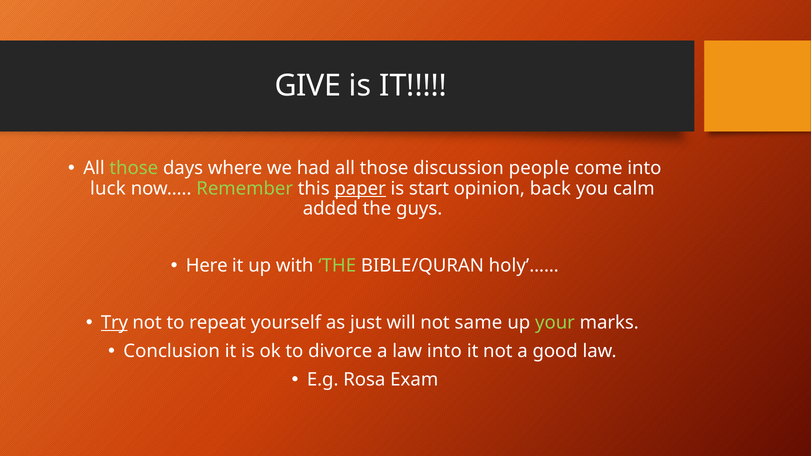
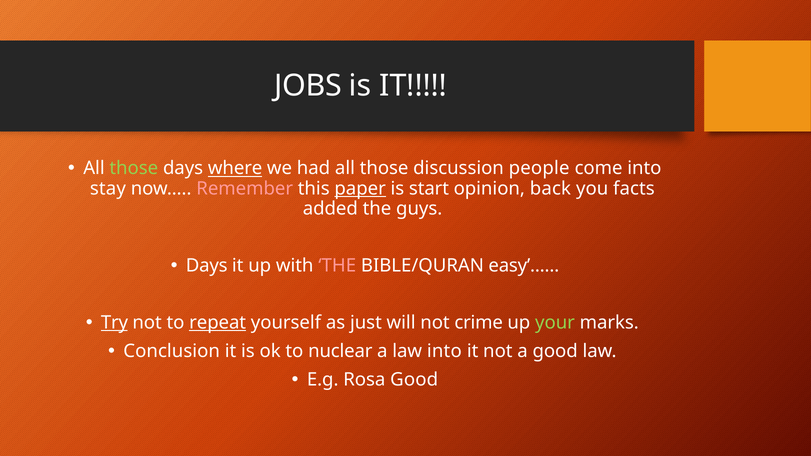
GIVE: GIVE -> JOBS
where underline: none -> present
luck: luck -> stay
Remember colour: light green -> pink
calm: calm -> facts
Here at (207, 266): Here -> Days
THE at (337, 266) colour: light green -> pink
holy’……: holy’…… -> easy’……
repeat underline: none -> present
same: same -> crime
divorce: divorce -> nuclear
Rosa Exam: Exam -> Good
